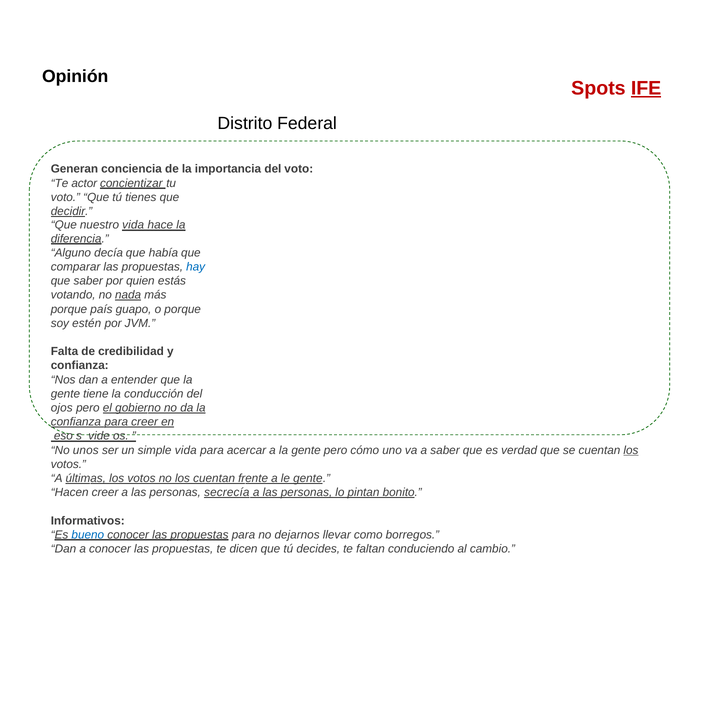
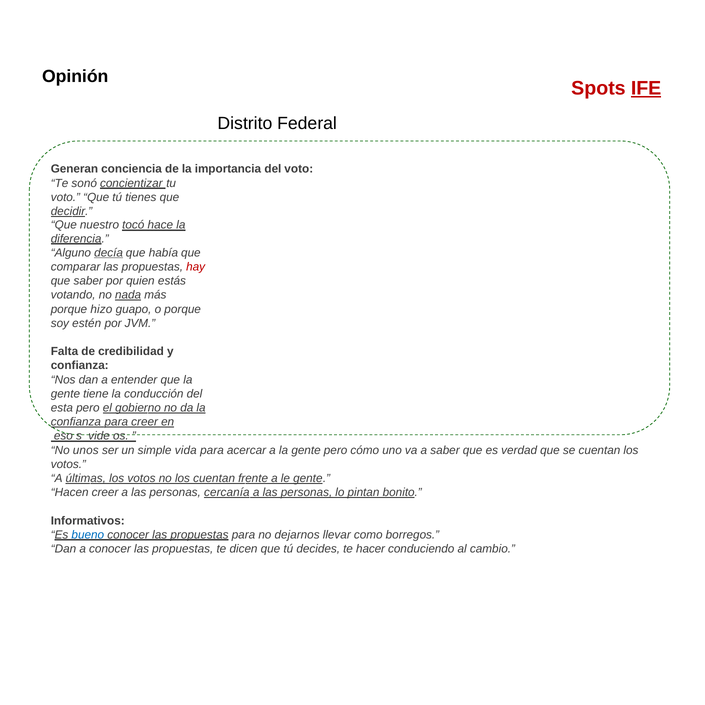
actor: actor -> sonó
nuestro vida: vida -> tocó
decía underline: none -> present
hay colour: blue -> red
país: país -> hizo
ojos: ojos -> esta
los at (631, 450) underline: present -> none
secrecía: secrecía -> cercanía
faltan: faltan -> hacer
